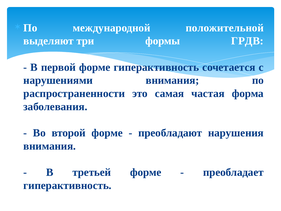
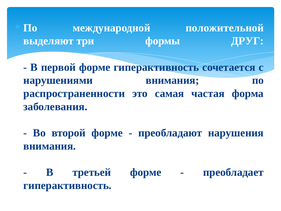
ГРДВ: ГРДВ -> ДРУГ
